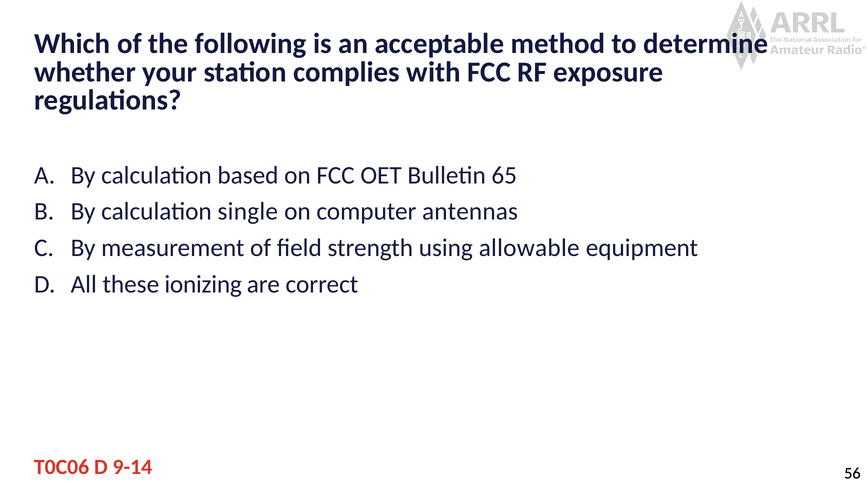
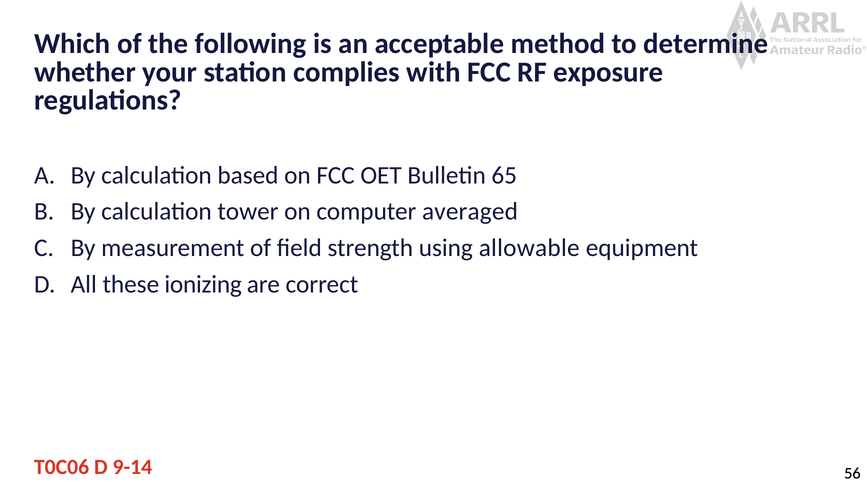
single: single -> tower
antennas: antennas -> averaged
